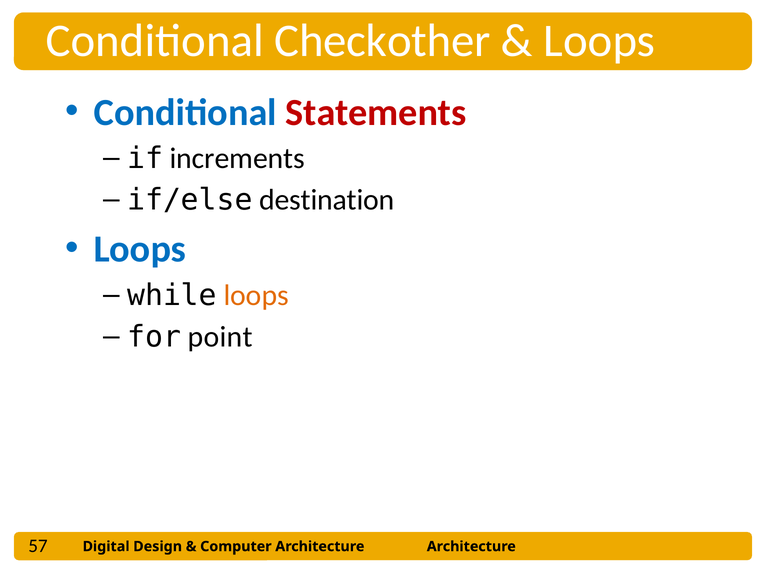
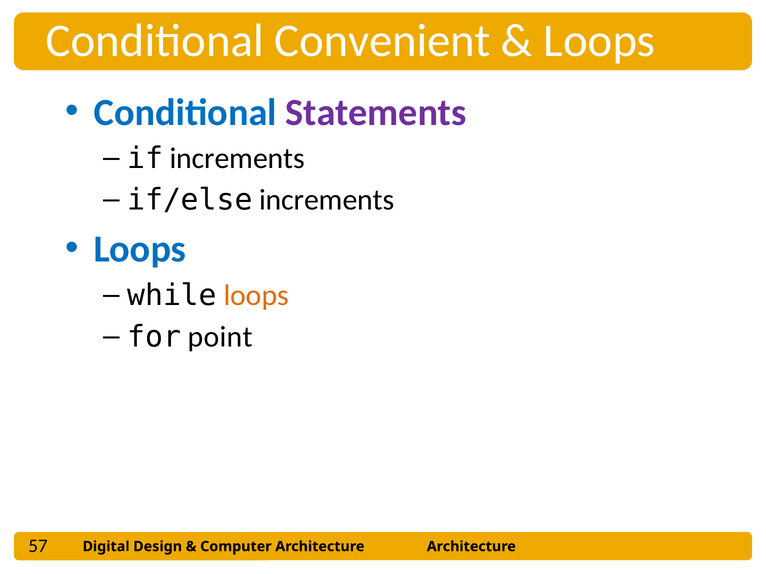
Checkother: Checkother -> Convenient
Statements colour: red -> purple
if/else destination: destination -> increments
